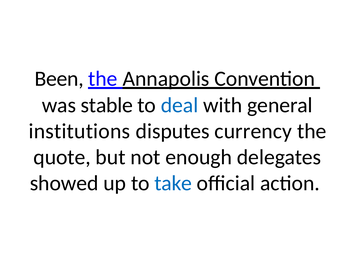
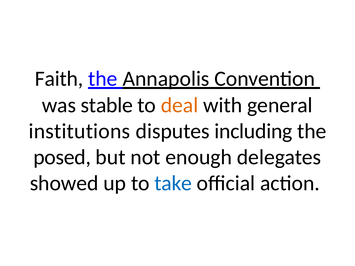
Been: Been -> Faith
deal colour: blue -> orange
currency: currency -> including
quote: quote -> posed
